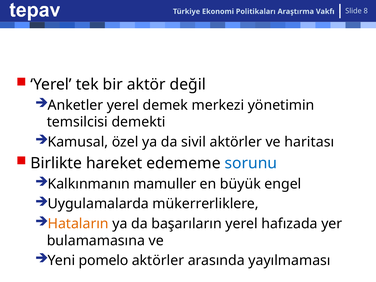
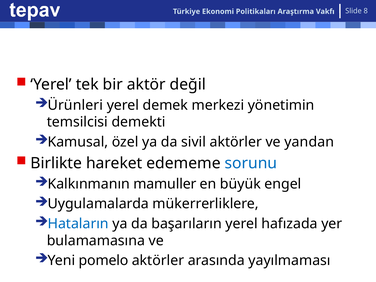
Anketler: Anketler -> Ürünleri
haritası: haritası -> yandan
Hataların colour: orange -> blue
